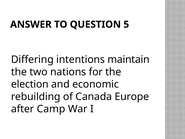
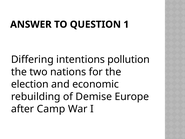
5: 5 -> 1
maintain: maintain -> pollution
Canada: Canada -> Demise
